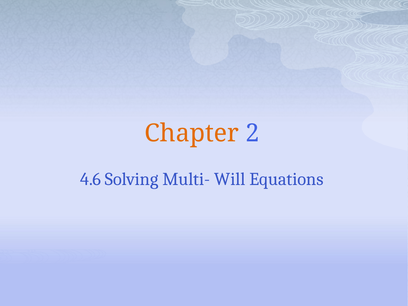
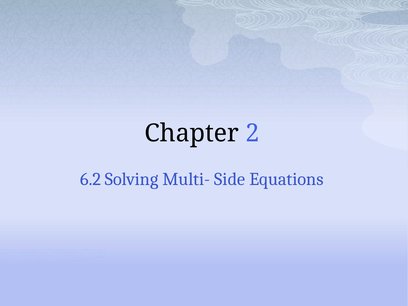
Chapter colour: orange -> black
4.6: 4.6 -> 6.2
Will: Will -> Side
